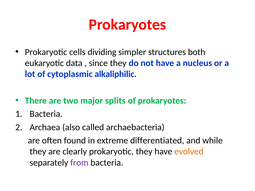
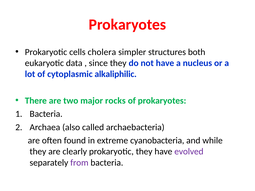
dividing: dividing -> cholera
splits: splits -> rocks
differentiated: differentiated -> cyanobacteria
evolved colour: orange -> purple
